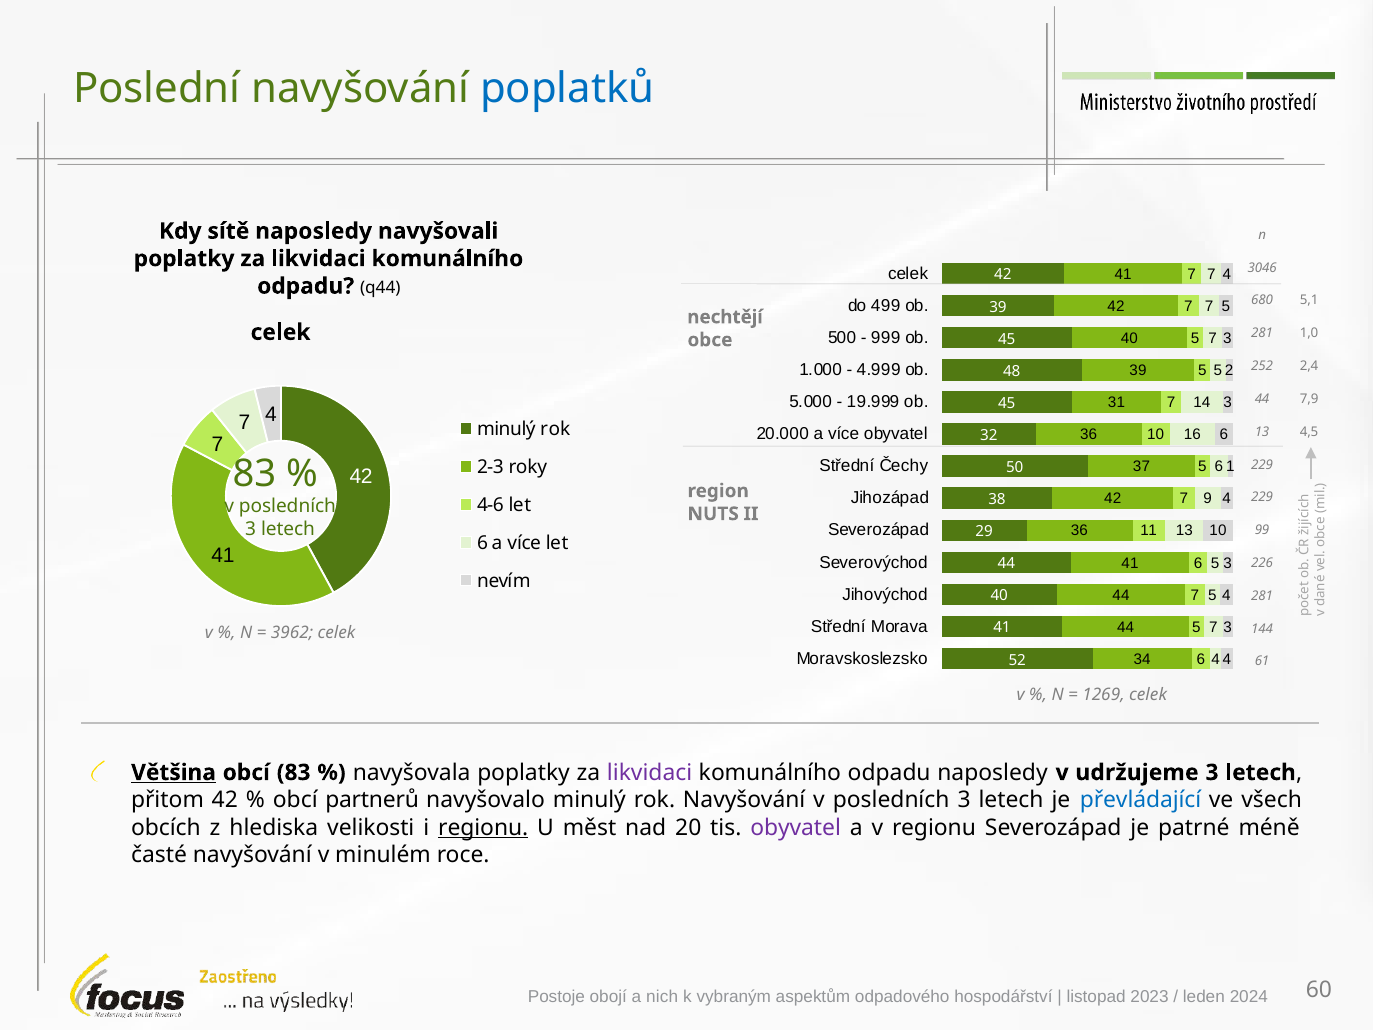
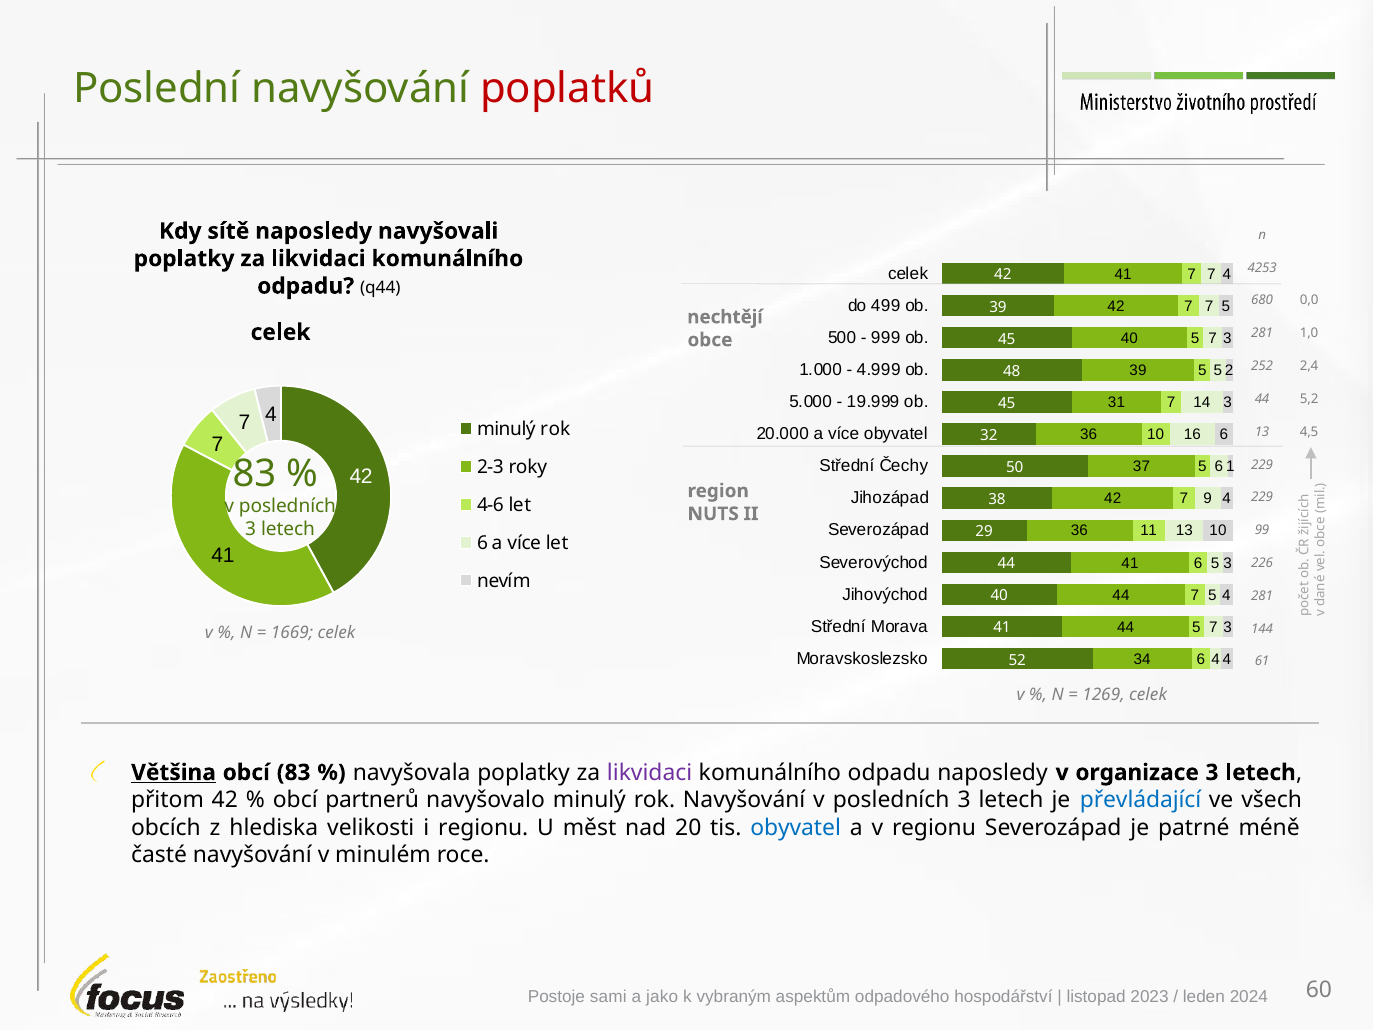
poplatků colour: blue -> red
3046: 3046 -> 4253
5,1: 5,1 -> 0,0
7,9: 7,9 -> 5,2
3962: 3962 -> 1669
udržujeme: udržujeme -> organizace
regionu at (483, 827) underline: present -> none
obyvatel at (796, 827) colour: purple -> blue
obojí: obojí -> sami
nich: nich -> jako
